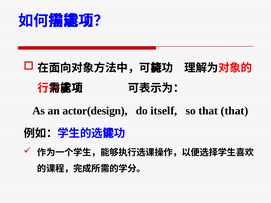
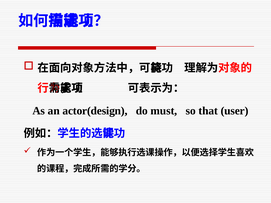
itself: itself -> must
that that: that -> user
